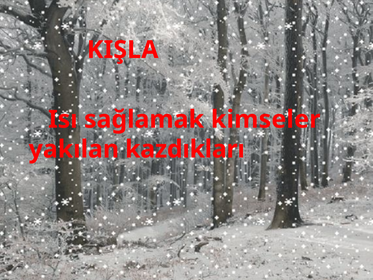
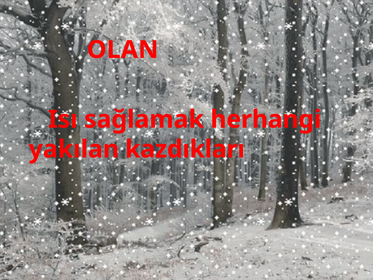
KIŞLA: KIŞLA -> OLAN
kimseler: kimseler -> herhangi
